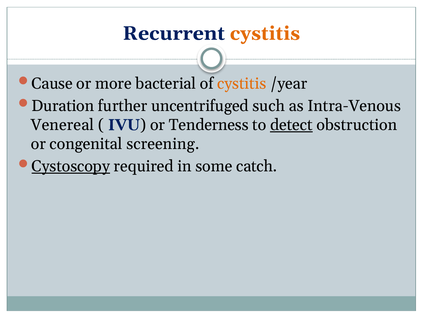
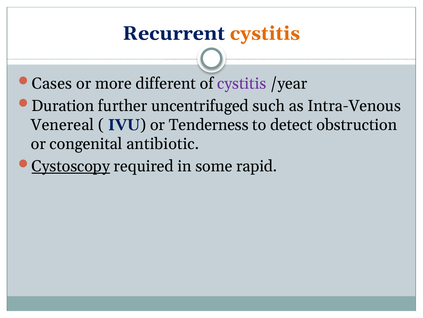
Cause: Cause -> Cases
bacterial: bacterial -> different
cystitis at (242, 83) colour: orange -> purple
detect underline: present -> none
screening: screening -> antibiotic
catch: catch -> rapid
